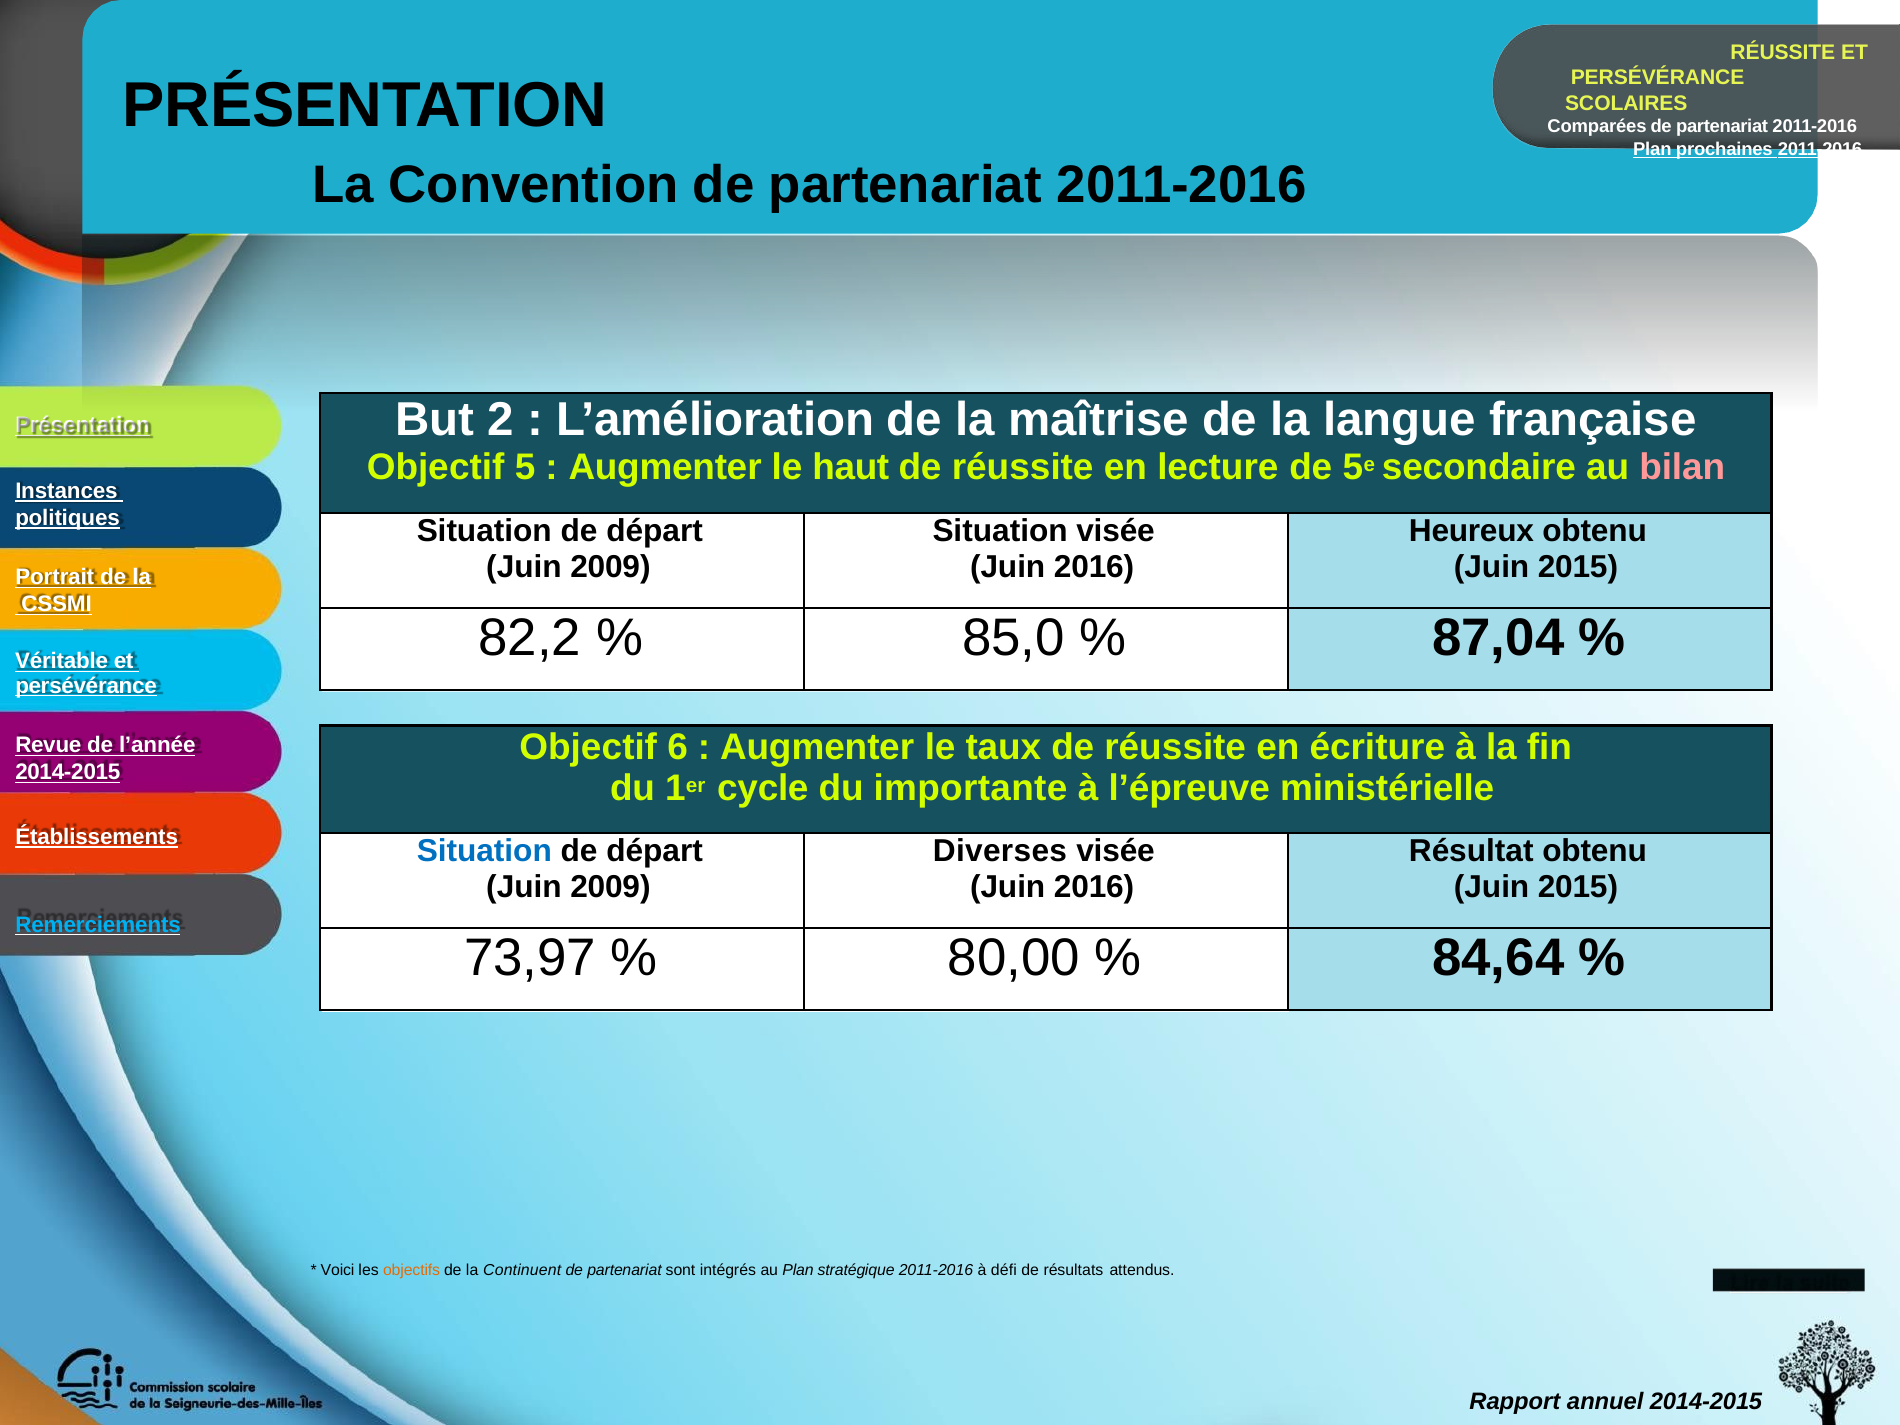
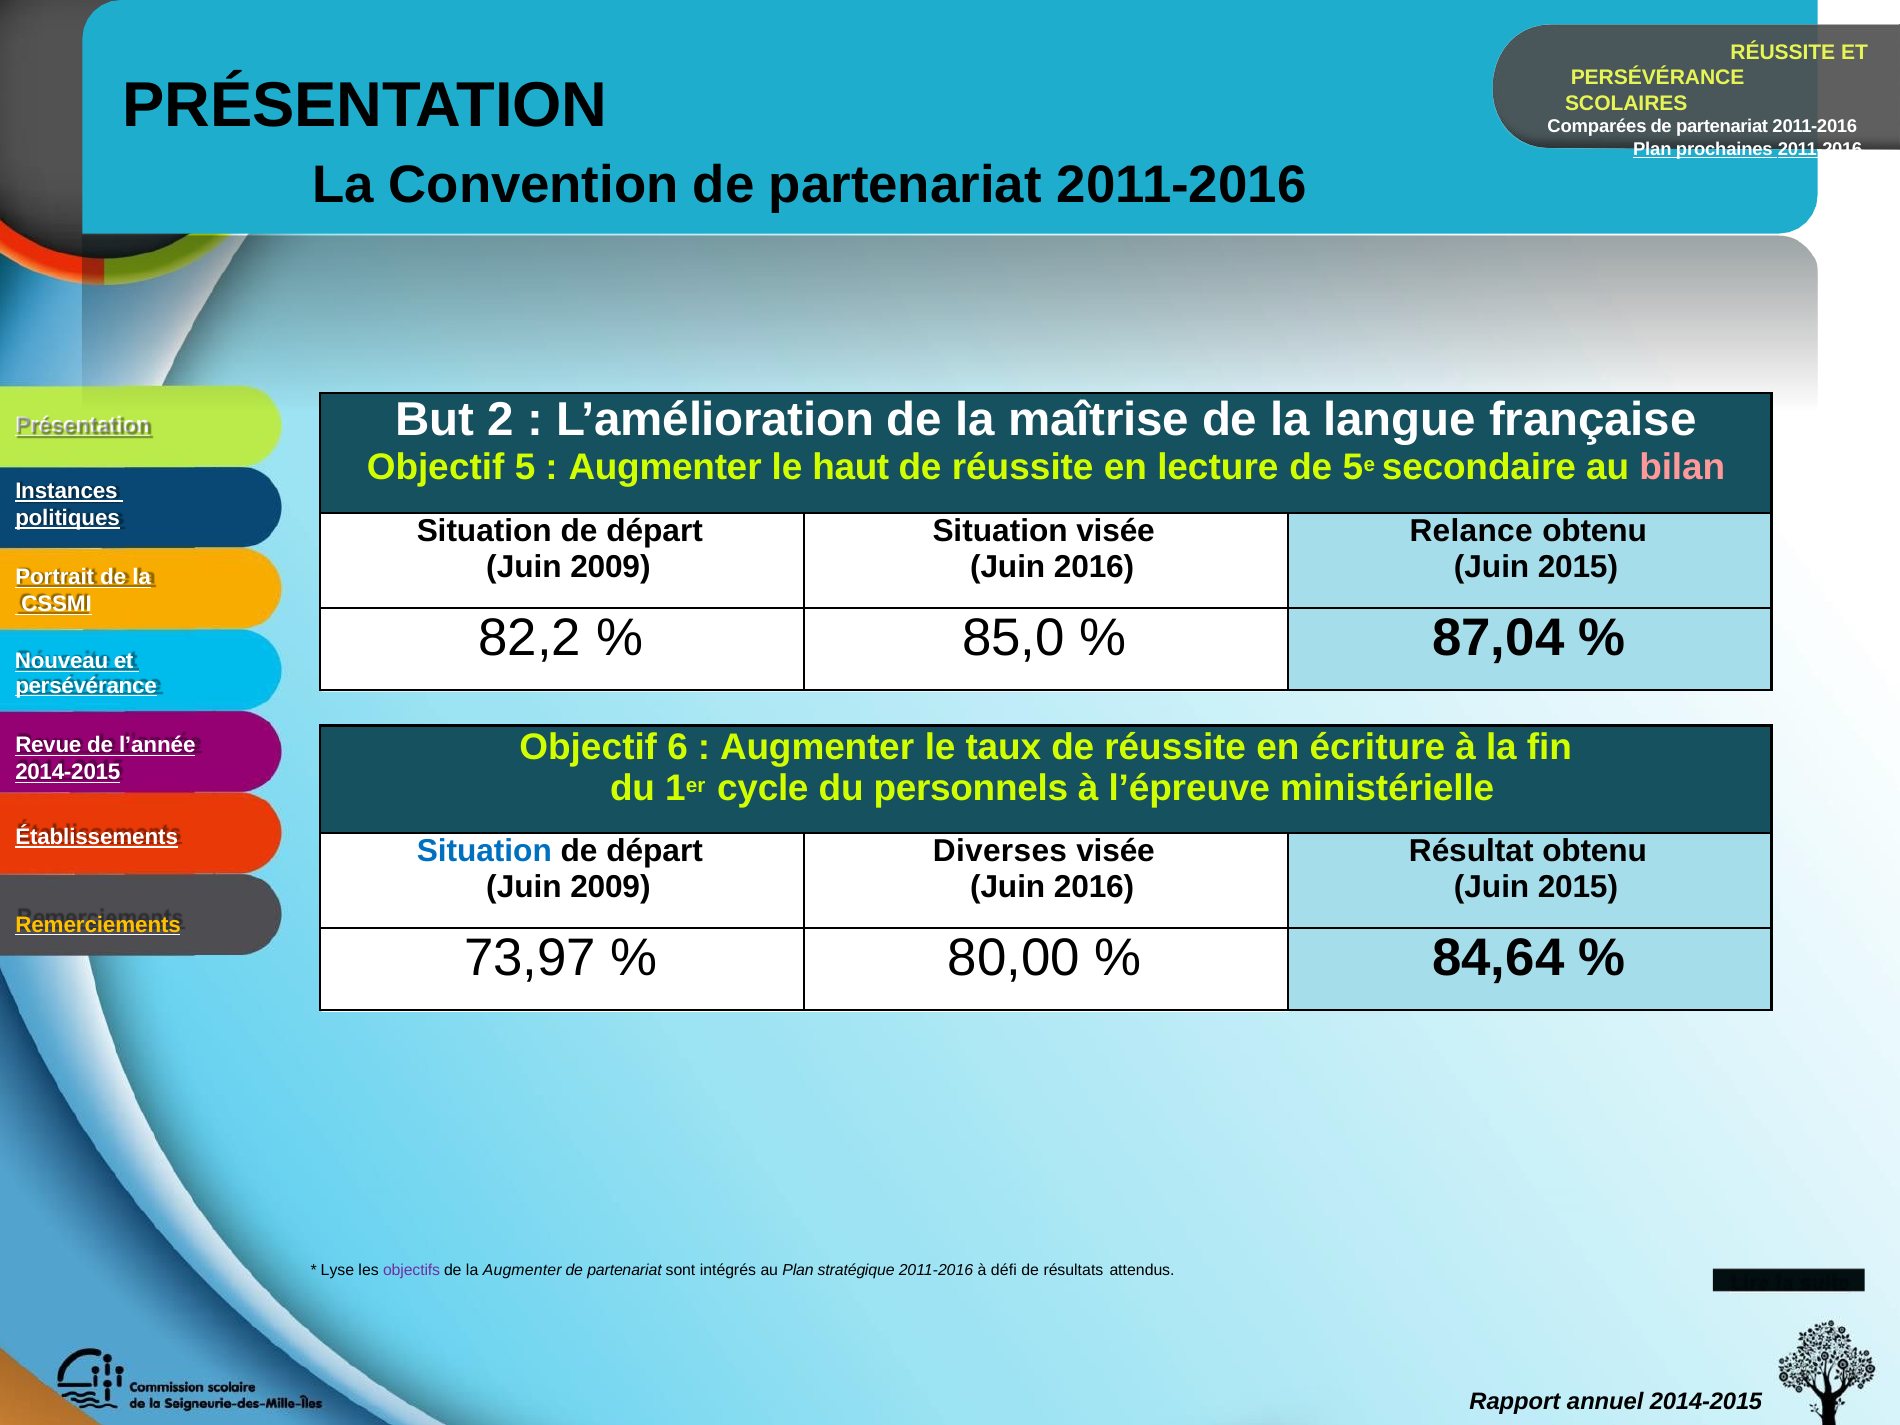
Heureux: Heureux -> Relance
Véritable: Véritable -> Nouveau
importante: importante -> personnels
Remerciements colour: light blue -> yellow
Voici: Voici -> Lyse
objectifs colour: orange -> purple
la Continuent: Continuent -> Augmenter
